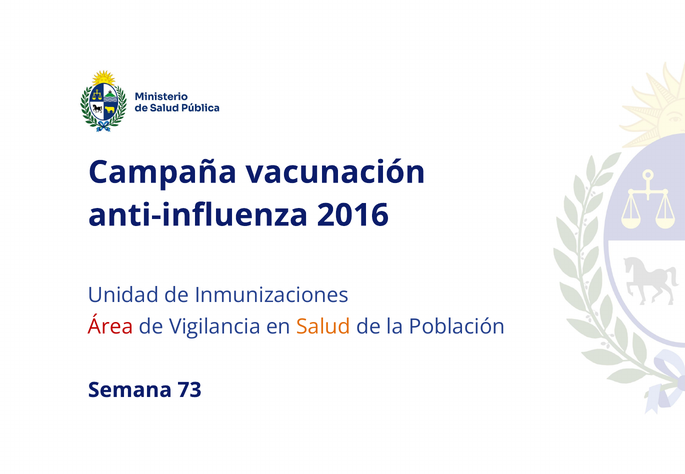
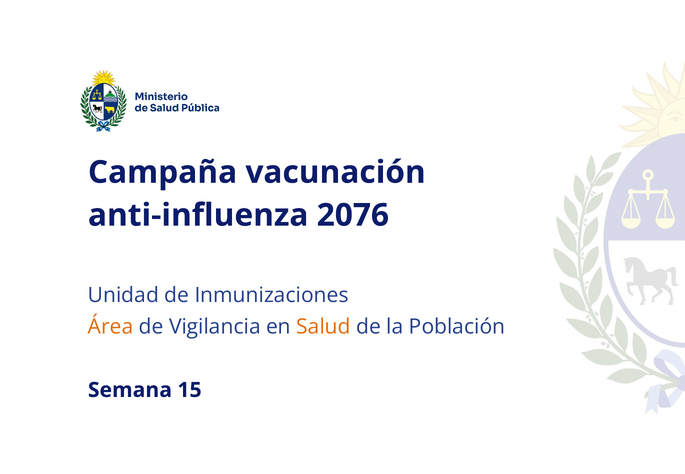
2016: 2016 -> 2076
Área colour: red -> orange
73: 73 -> 15
